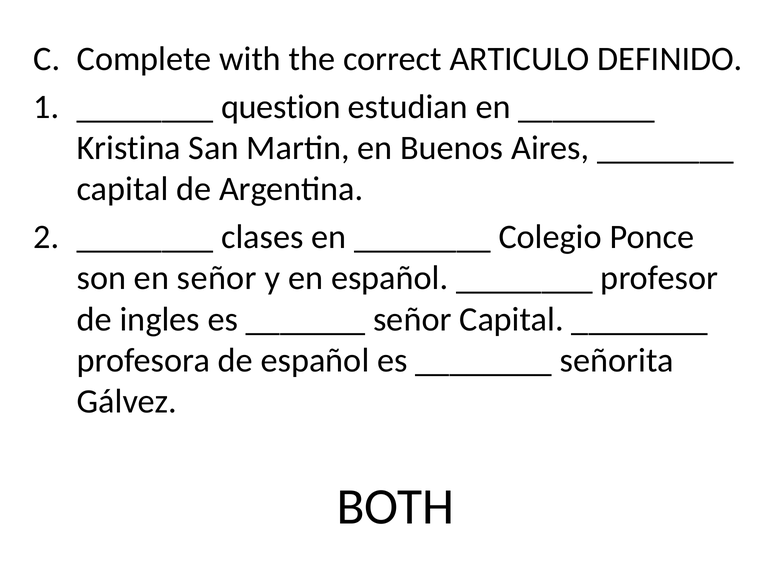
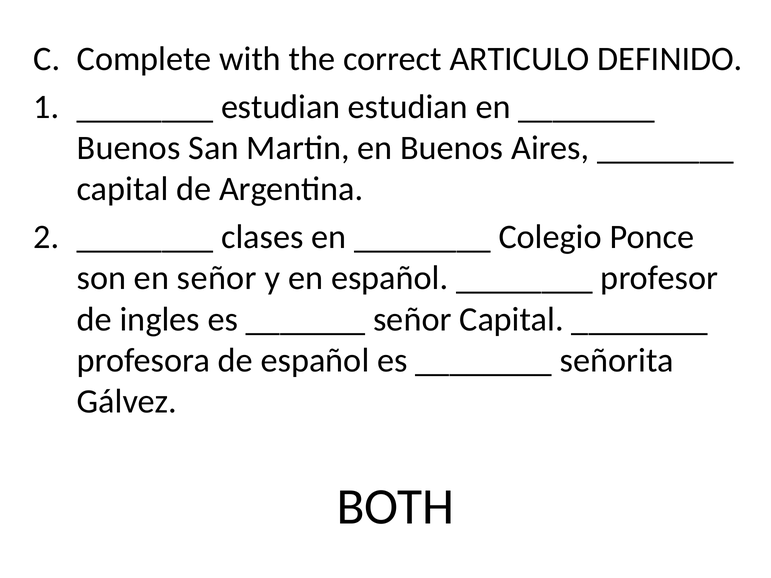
question at (281, 107): question -> estudian
Kristina at (129, 148): Kristina -> Buenos
